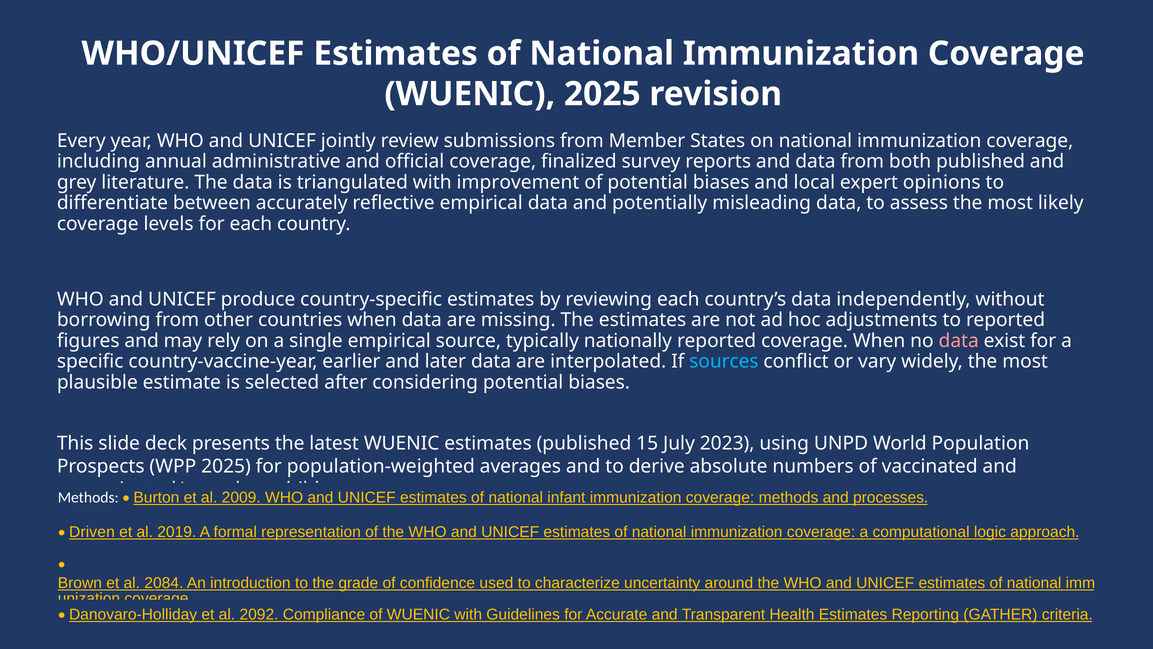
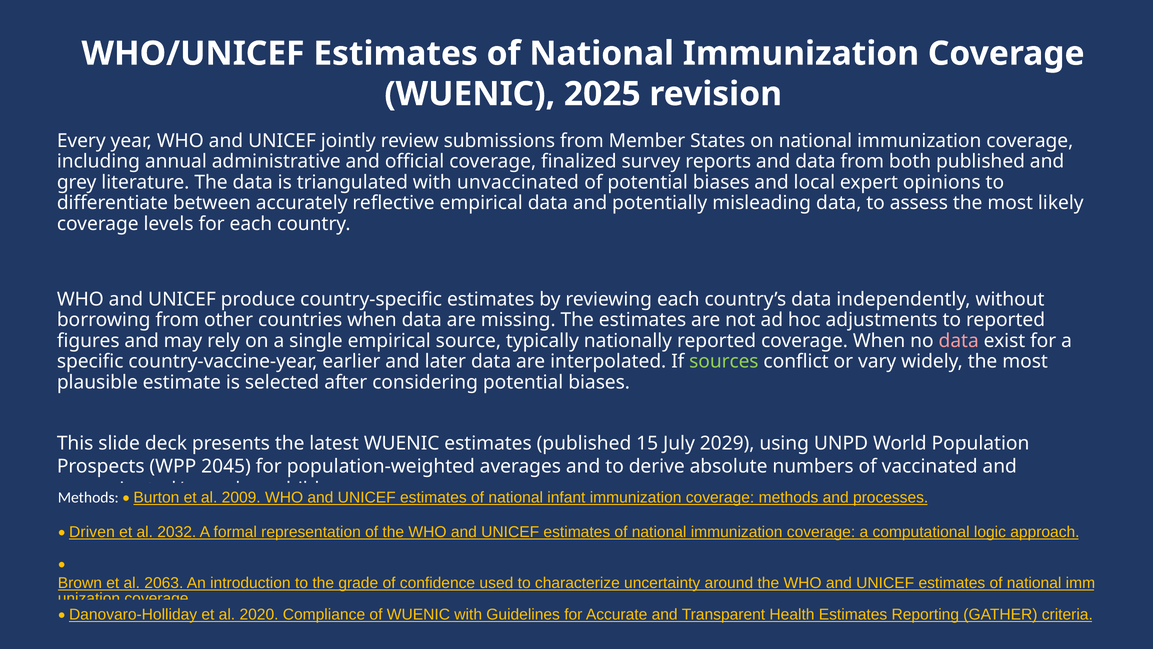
improvement: improvement -> unvaccinated
sources colour: light blue -> light green
2023: 2023 -> 2029
WPP 2025: 2025 -> 2045
2019: 2019 -> 2032
2084: 2084 -> 2063
2092: 2092 -> 2020
